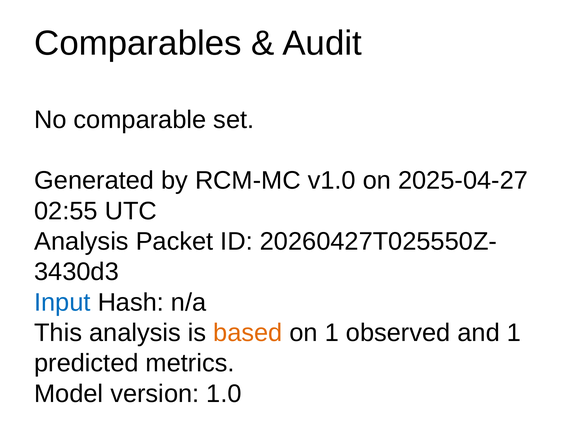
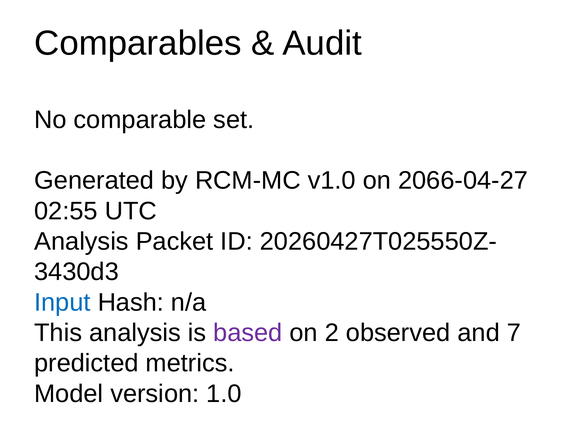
2025-04-27: 2025-04-27 -> 2066-04-27
based colour: orange -> purple
on 1: 1 -> 2
and 1: 1 -> 7
